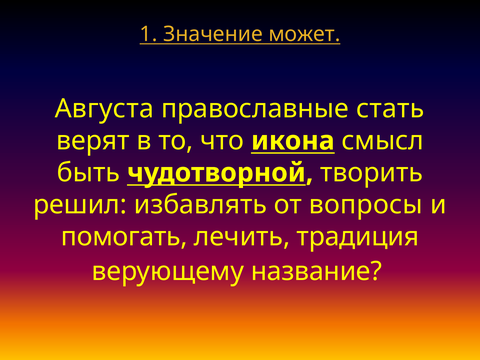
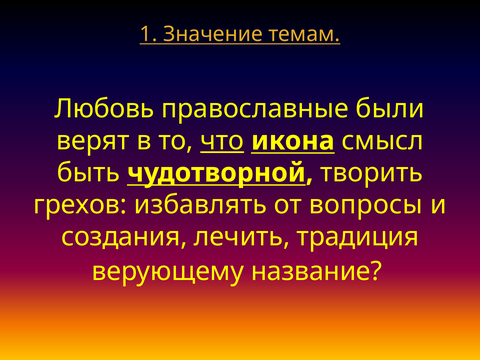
может: может -> темам
Августа: Августа -> Любовь
стать: стать -> были
что underline: none -> present
решил: решил -> грехов
помогать: помогать -> создания
